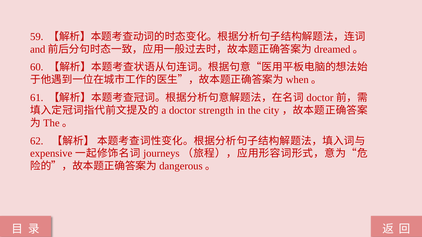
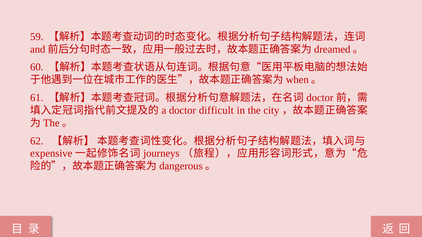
strength: strength -> difficult
